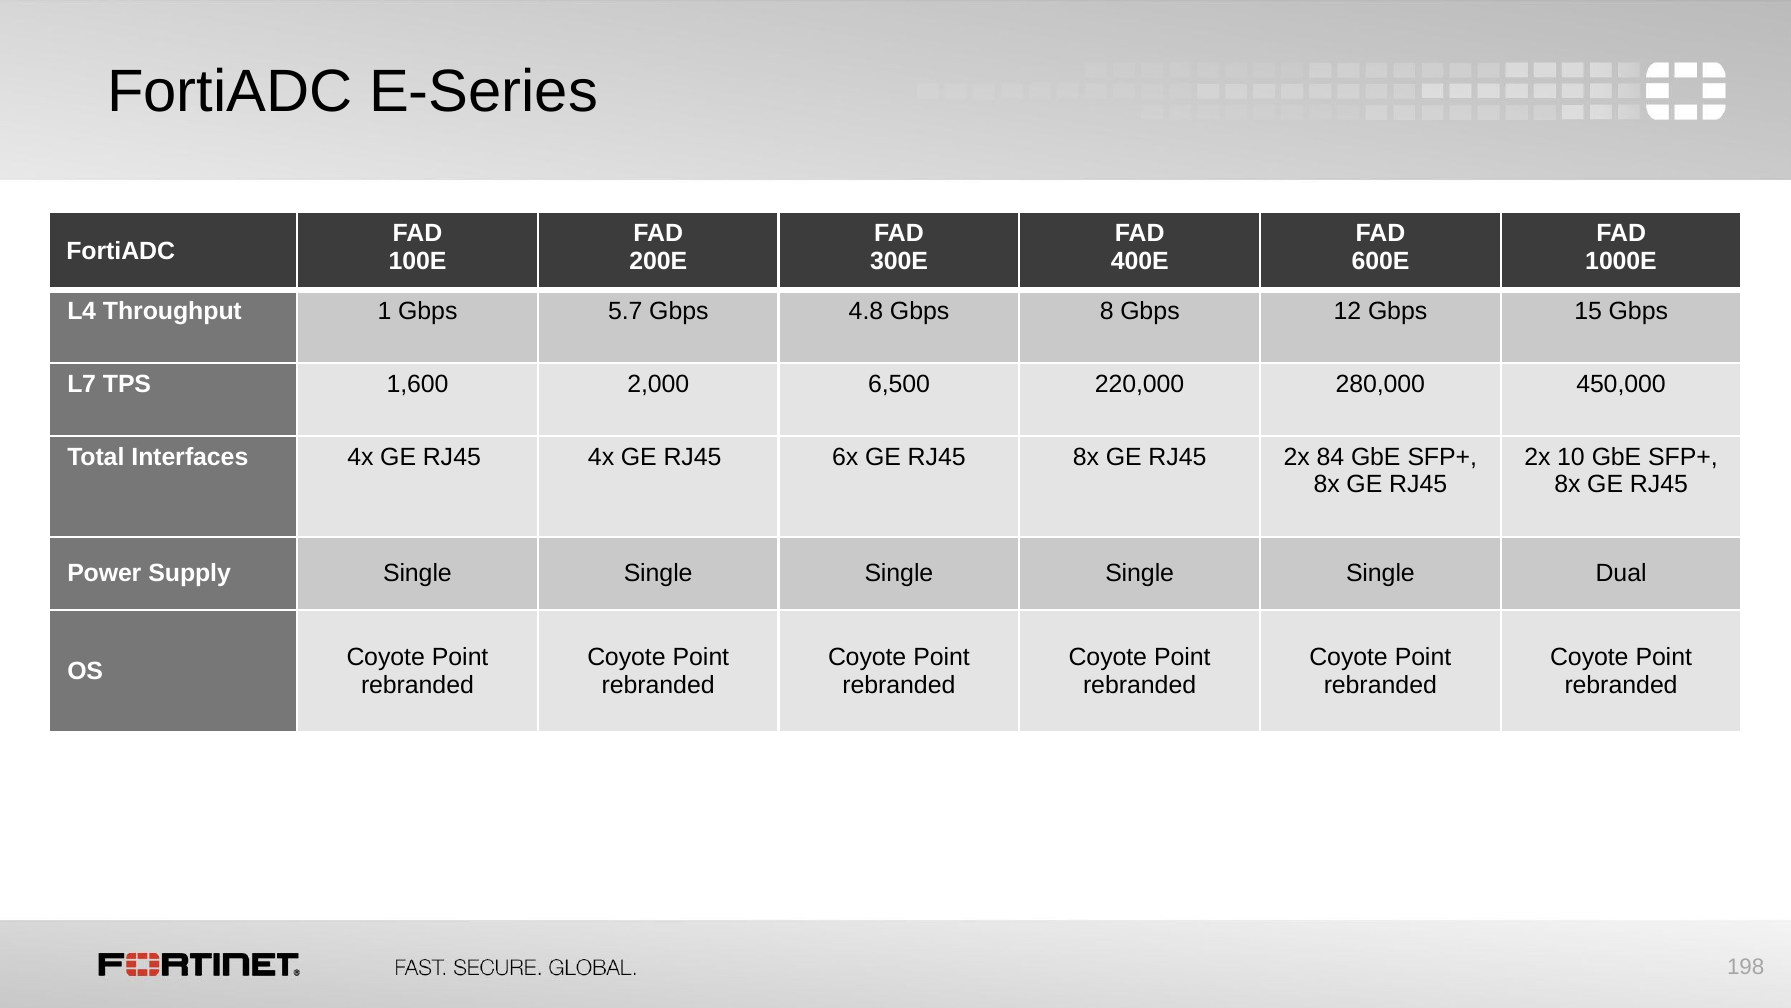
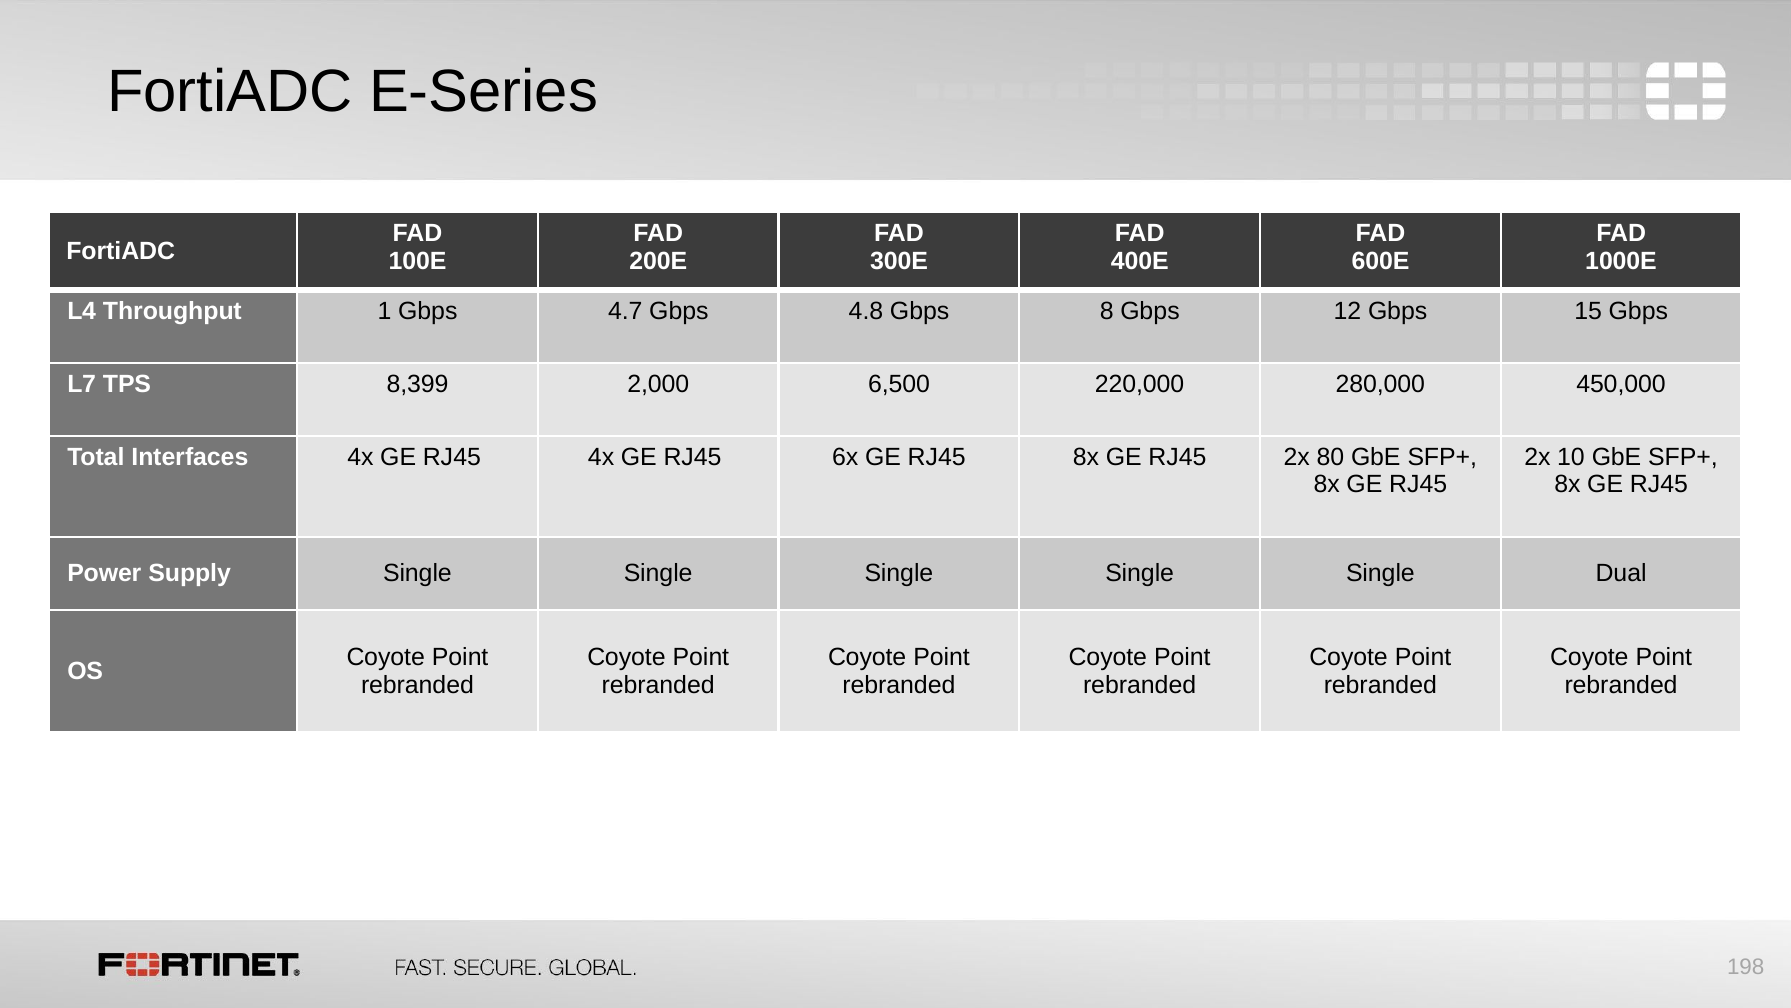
5.7: 5.7 -> 4.7
1,600: 1,600 -> 8,399
84: 84 -> 80
